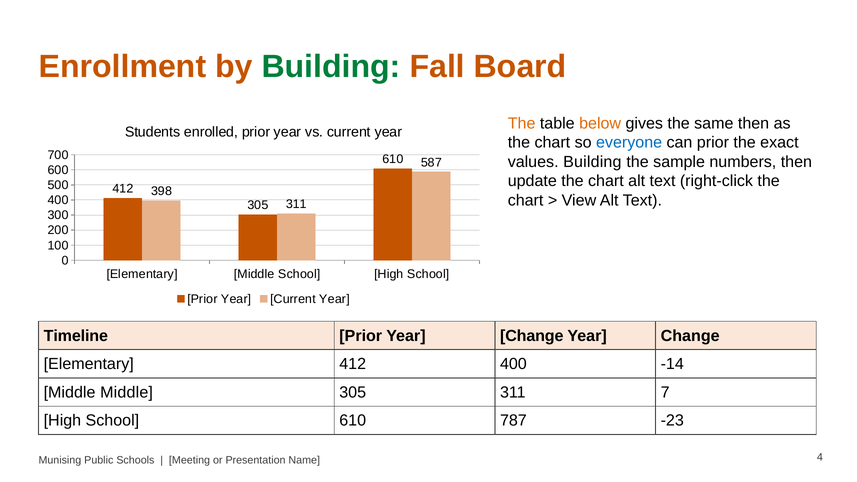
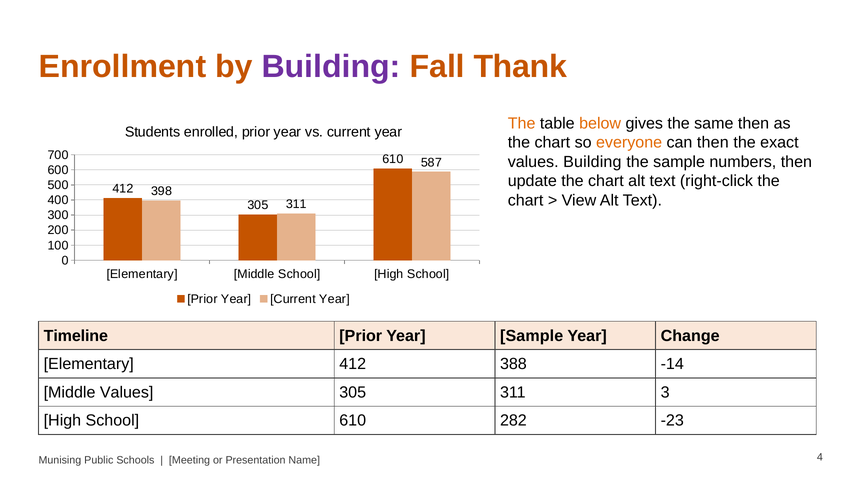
Building at (331, 66) colour: green -> purple
Board: Board -> Thank
everyone colour: blue -> orange
can prior: prior -> then
Prior Year Change: Change -> Sample
412 400: 400 -> 388
Middle Middle: Middle -> Values
7: 7 -> 3
787: 787 -> 282
